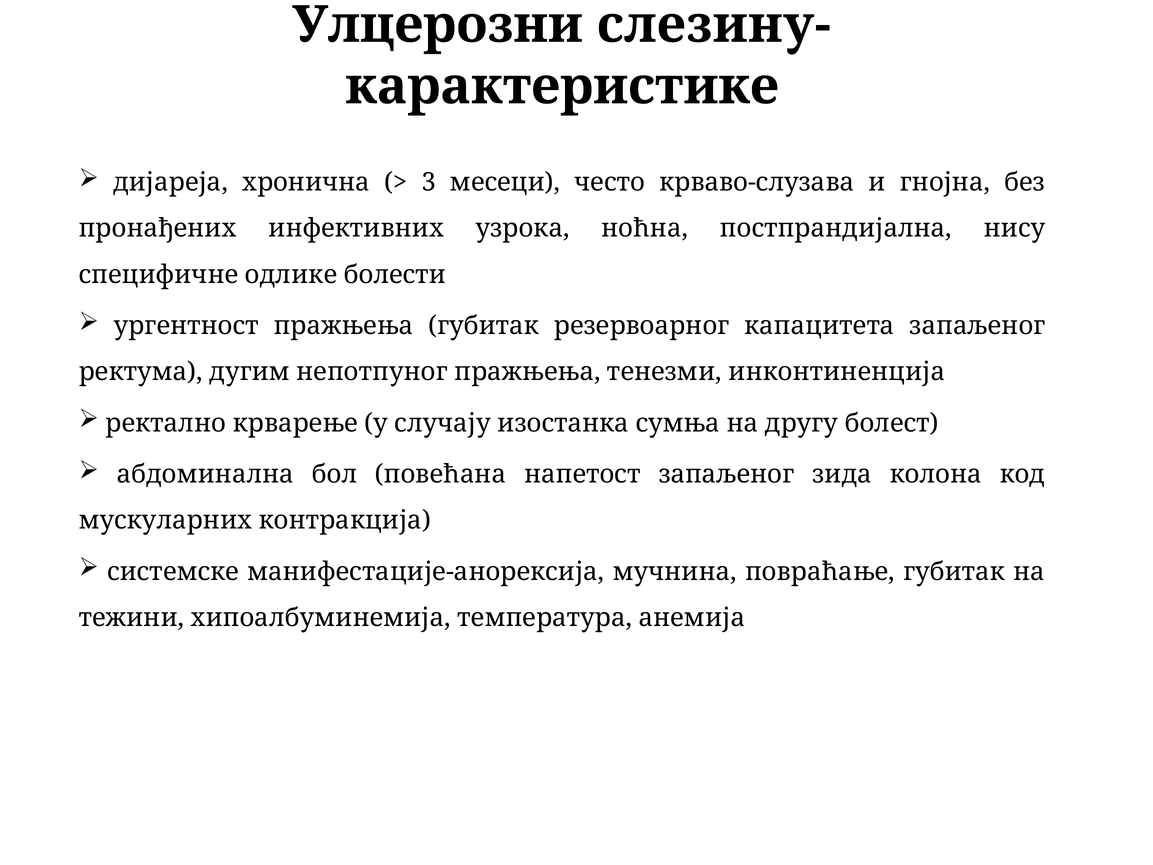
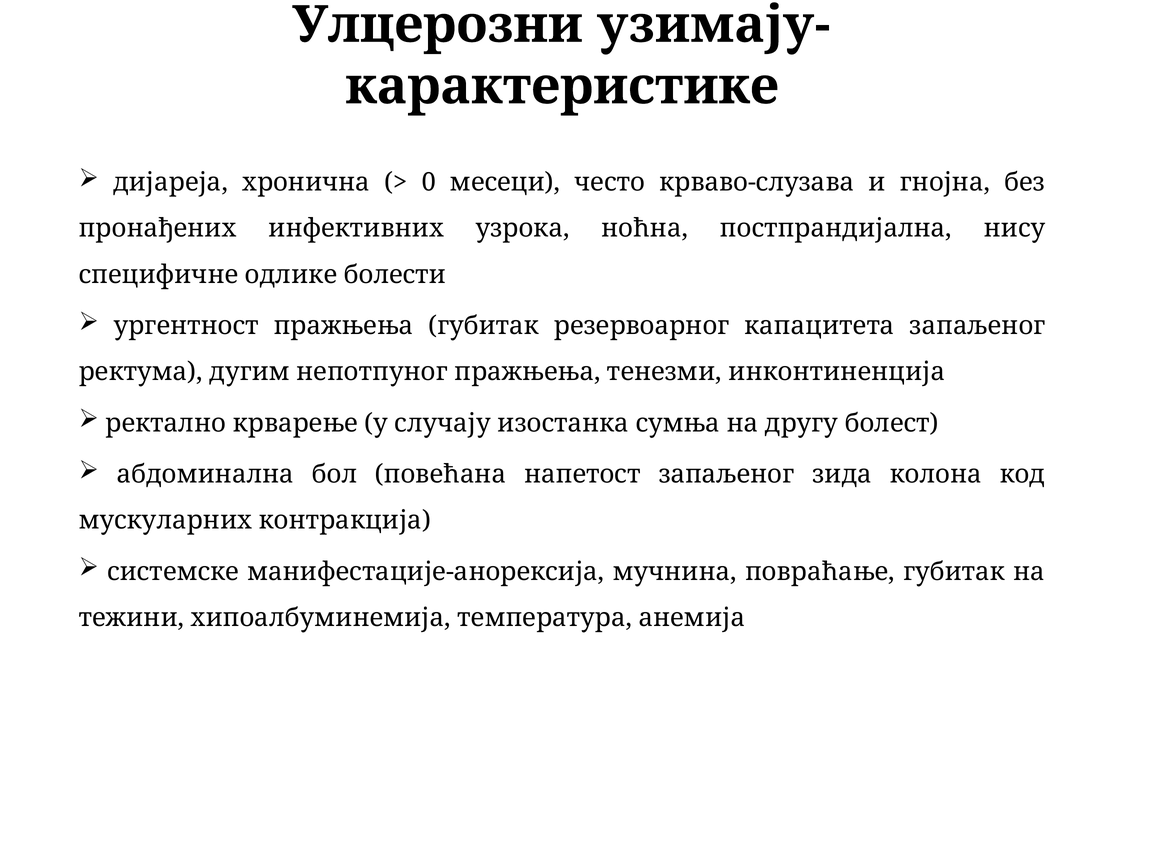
слезину-: слезину- -> узимају-
3: 3 -> 0
